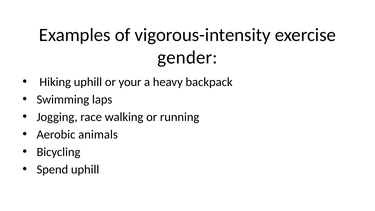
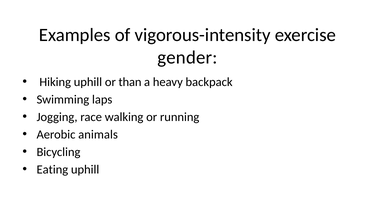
your: your -> than
Spend: Spend -> Eating
